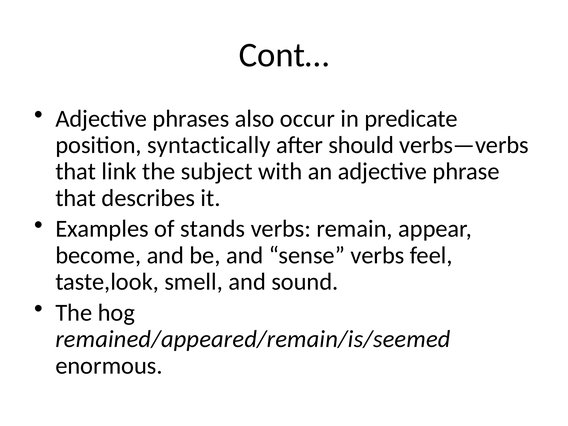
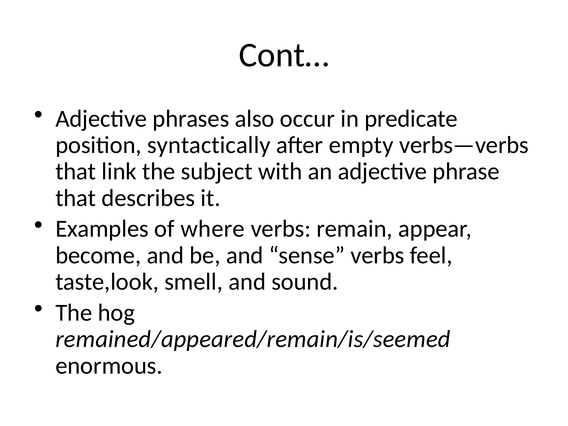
should: should -> empty
stands: stands -> where
